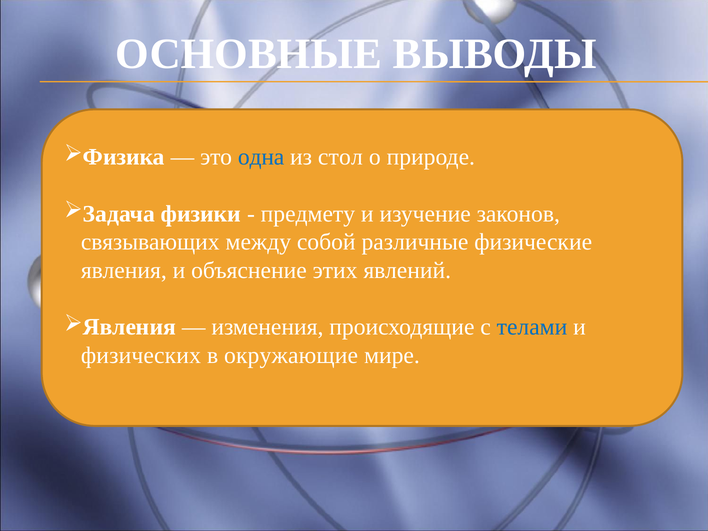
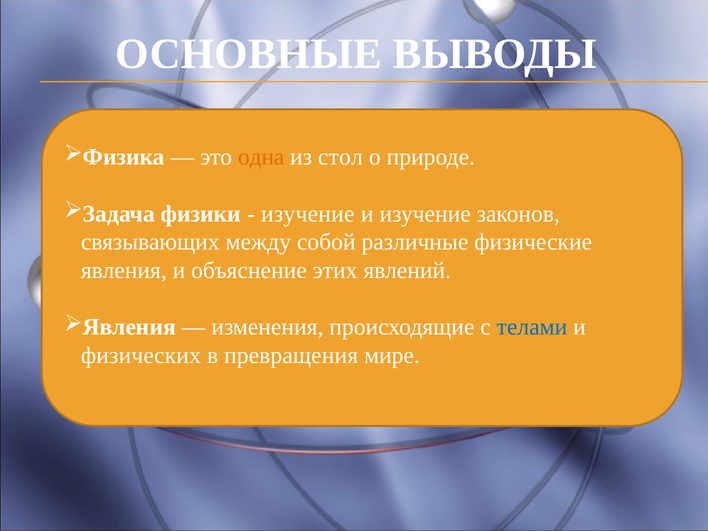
одна colour: blue -> orange
предмету at (308, 214): предмету -> изучение
окружающие: окружающие -> превращения
